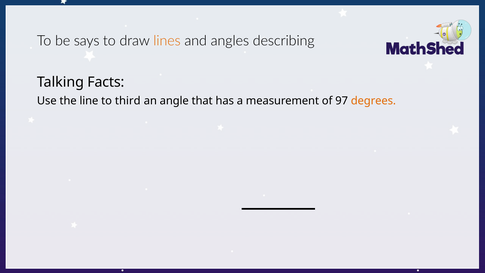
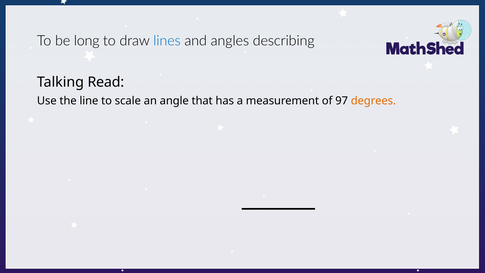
says: says -> long
lines colour: orange -> blue
Facts: Facts -> Read
third: third -> scale
